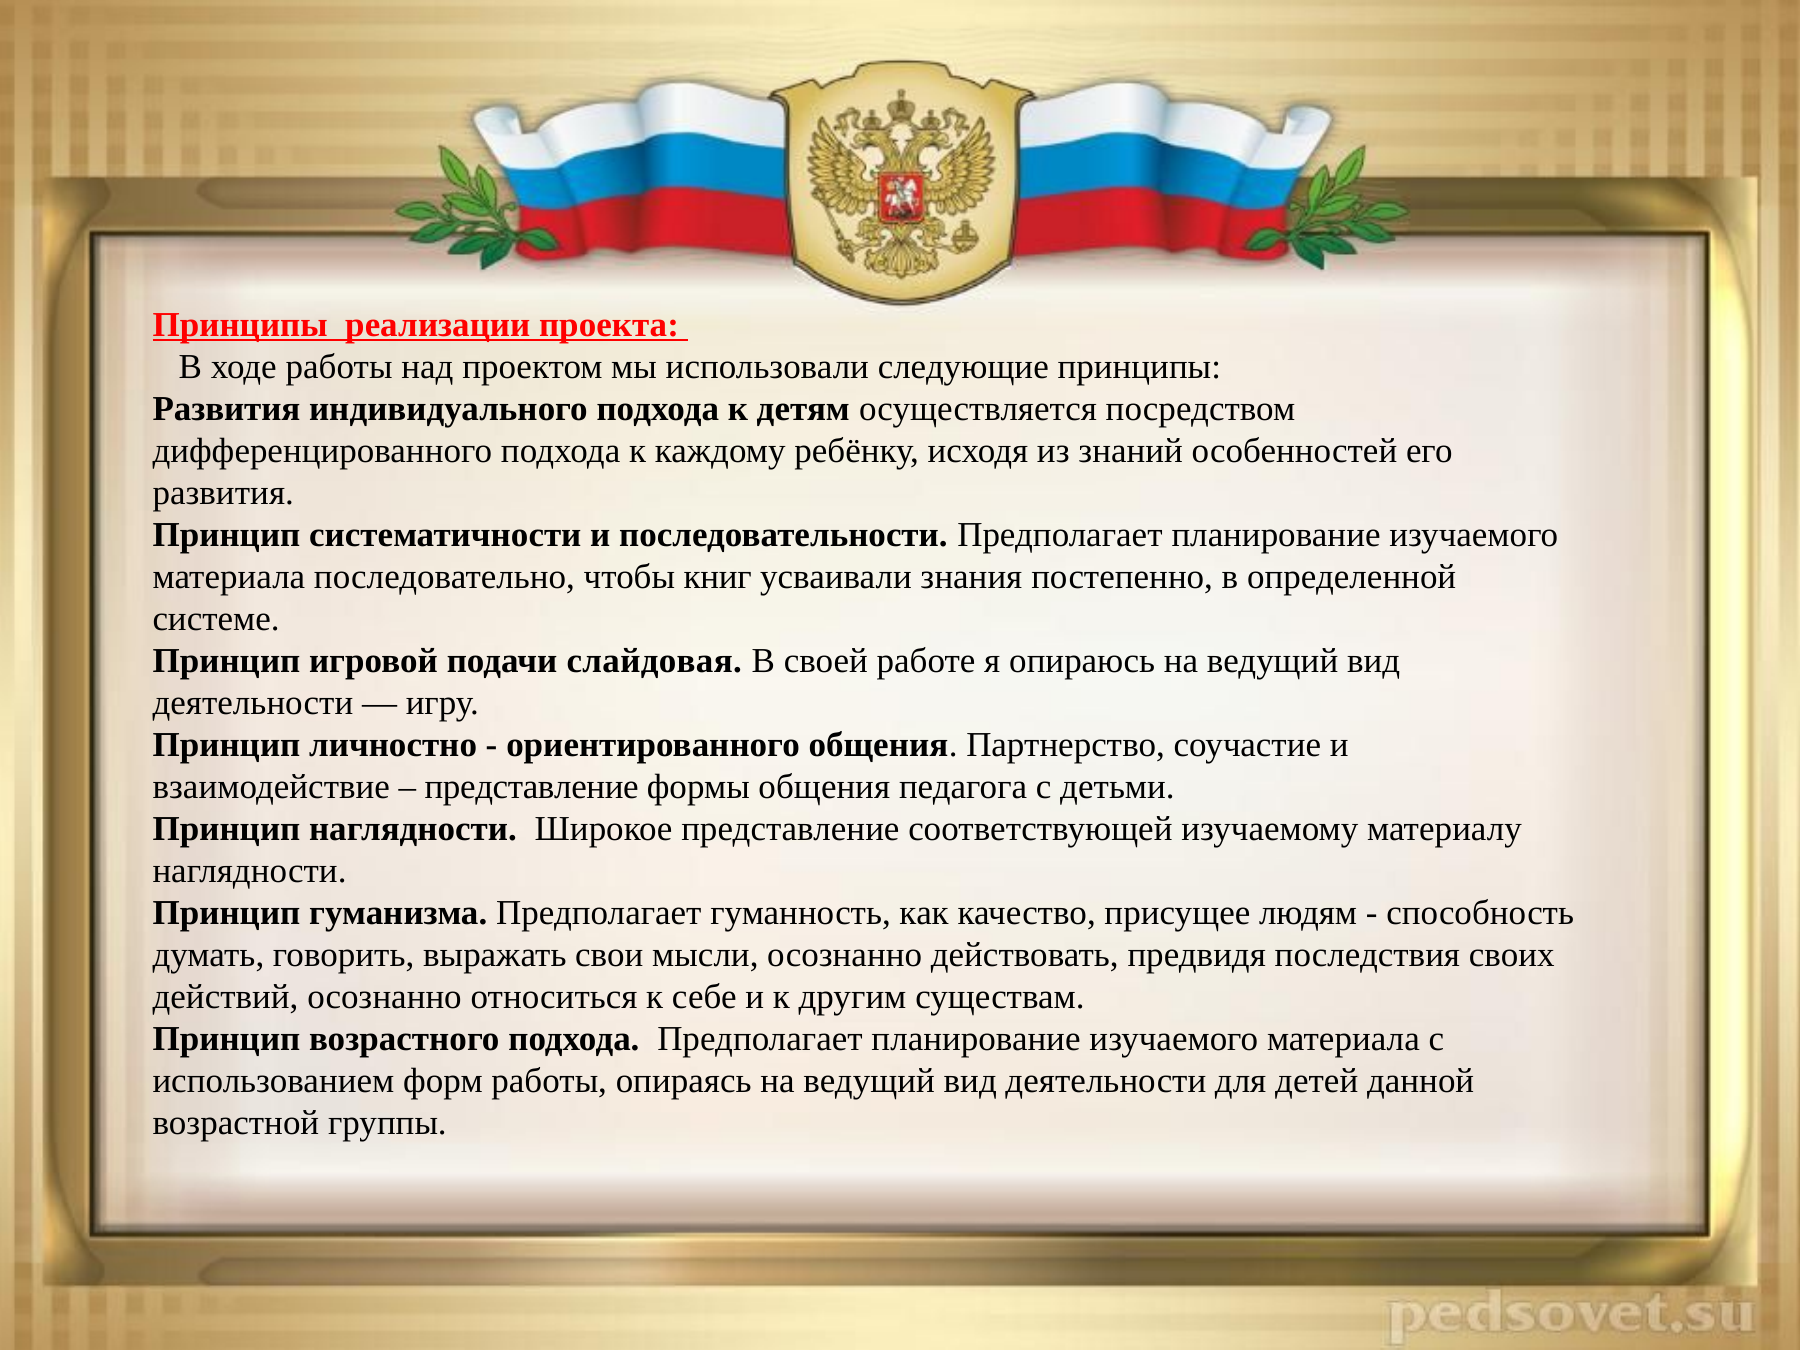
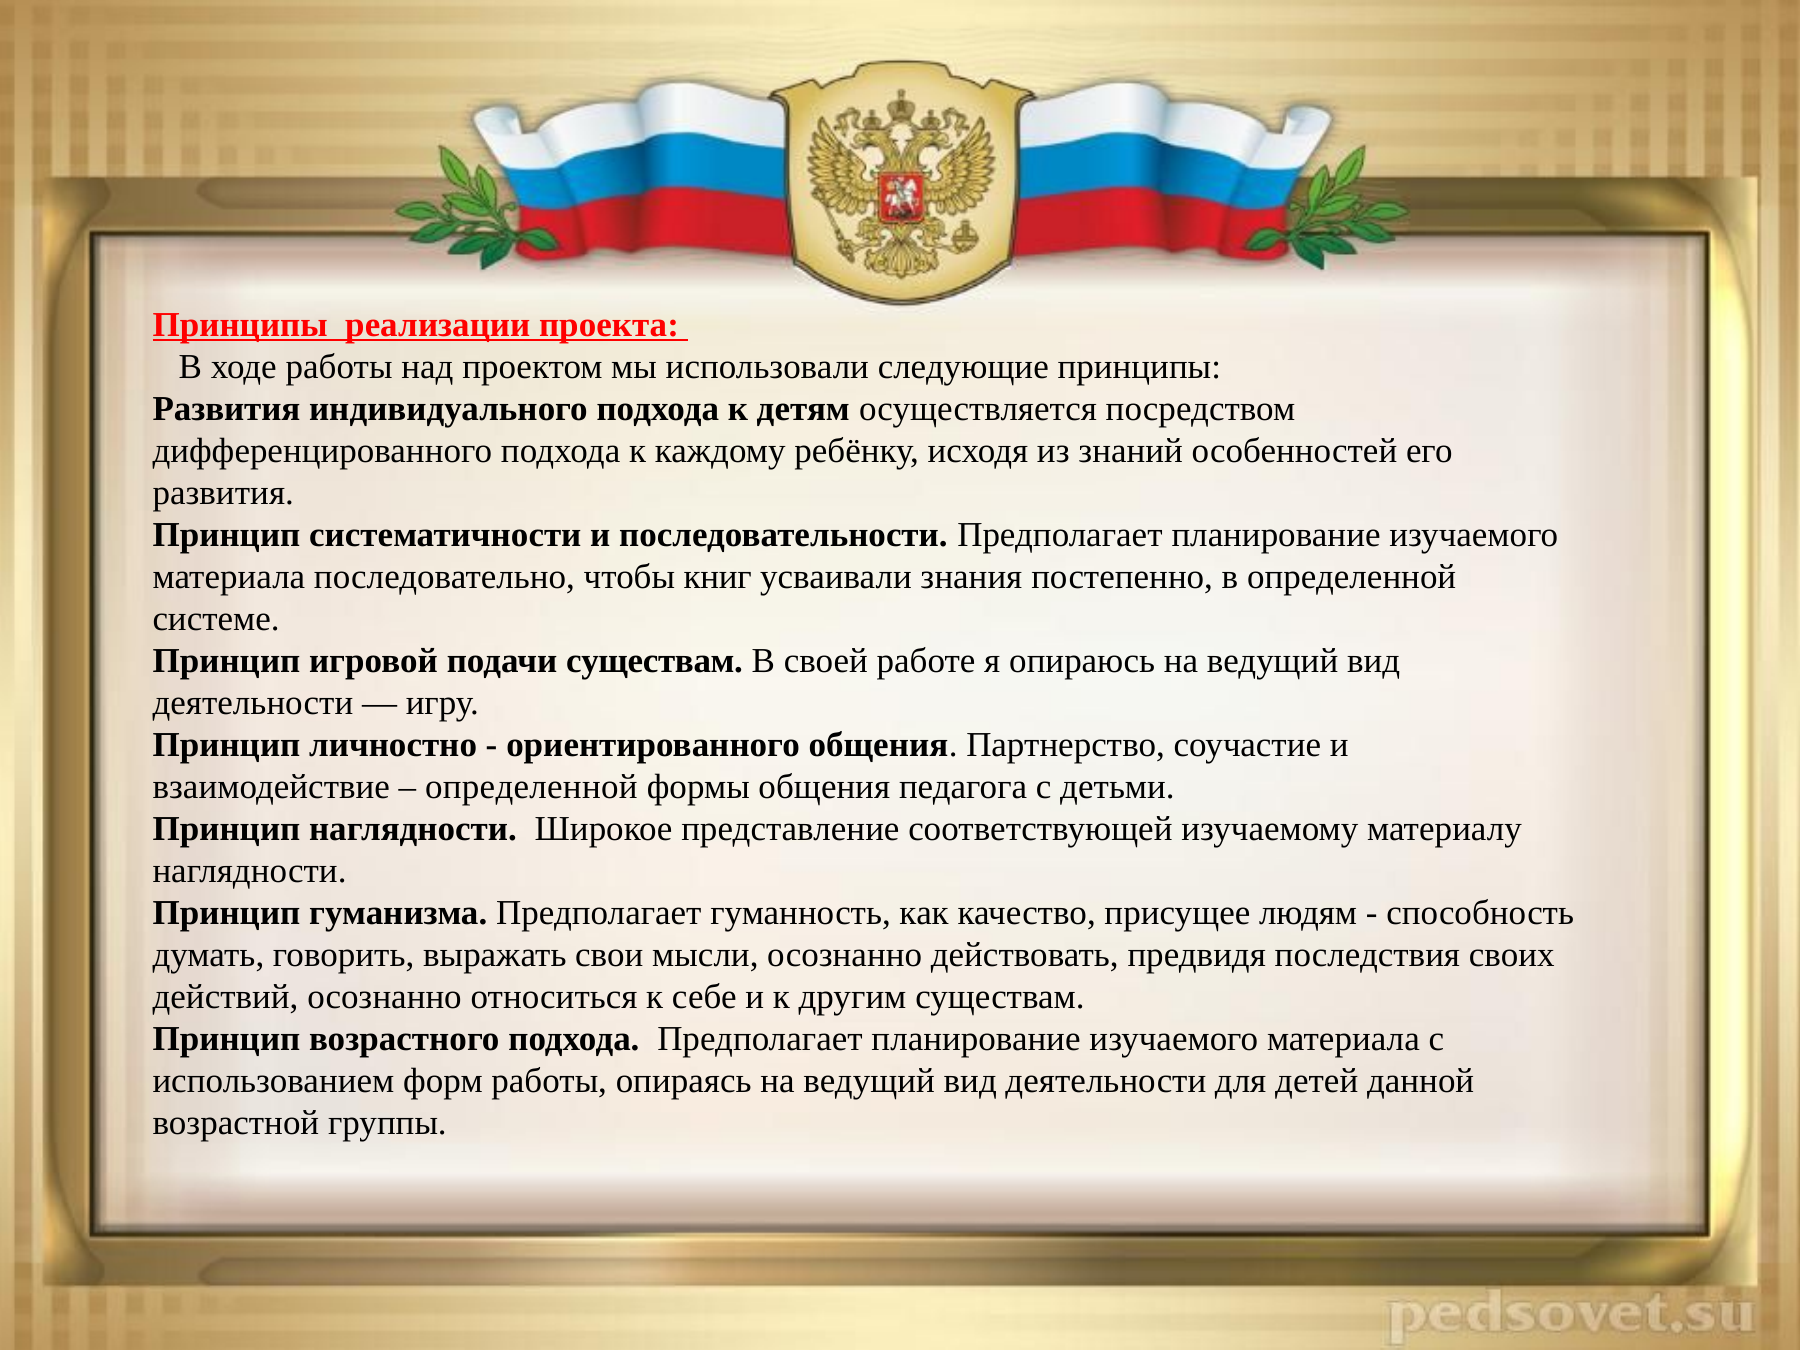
подачи слайдовая: слайдовая -> существам
представление at (532, 787): представление -> определенной
